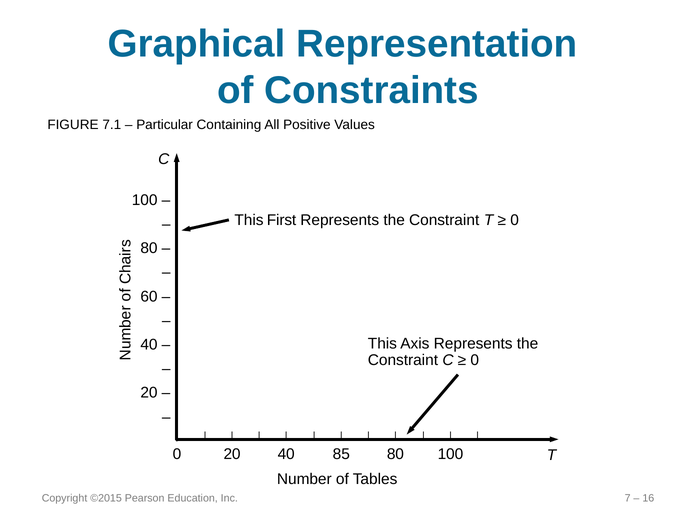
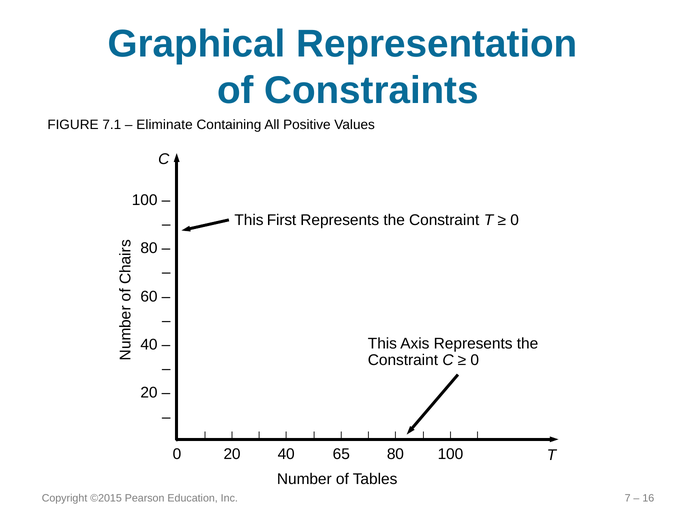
Particular: Particular -> Eliminate
85: 85 -> 65
